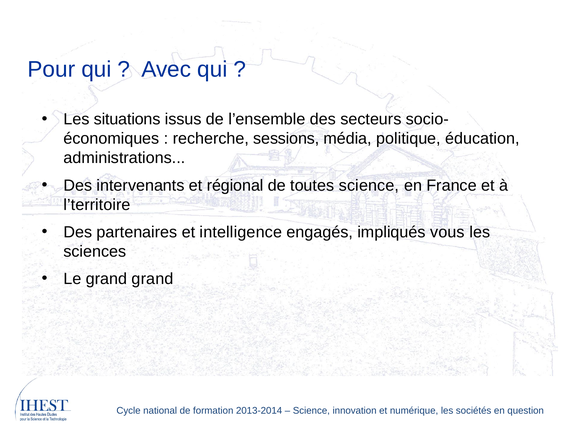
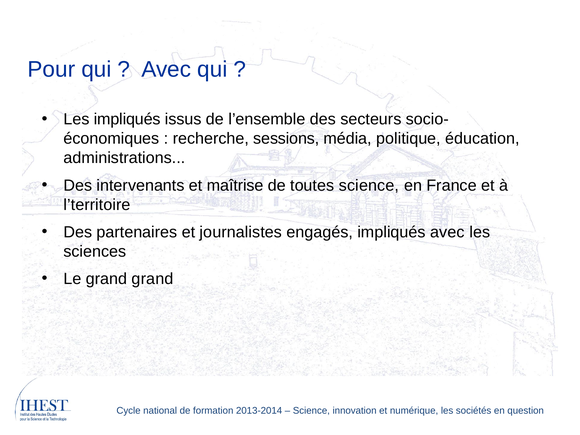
Les situations: situations -> impliqués
régional: régional -> maîtrise
intelligence: intelligence -> journalistes
impliqués vous: vous -> avec
